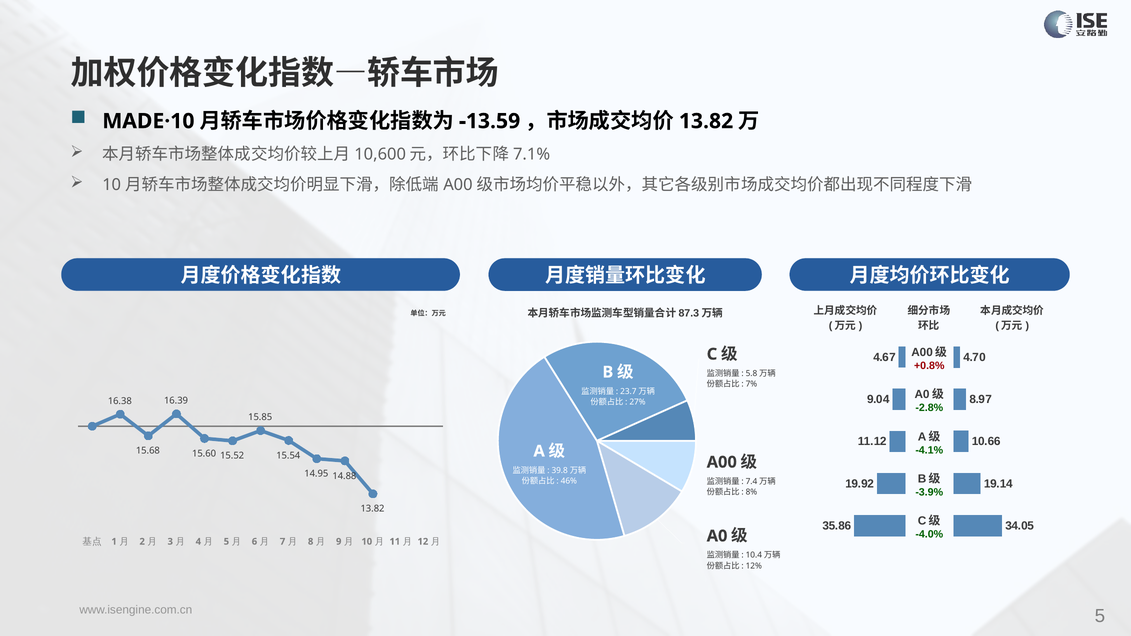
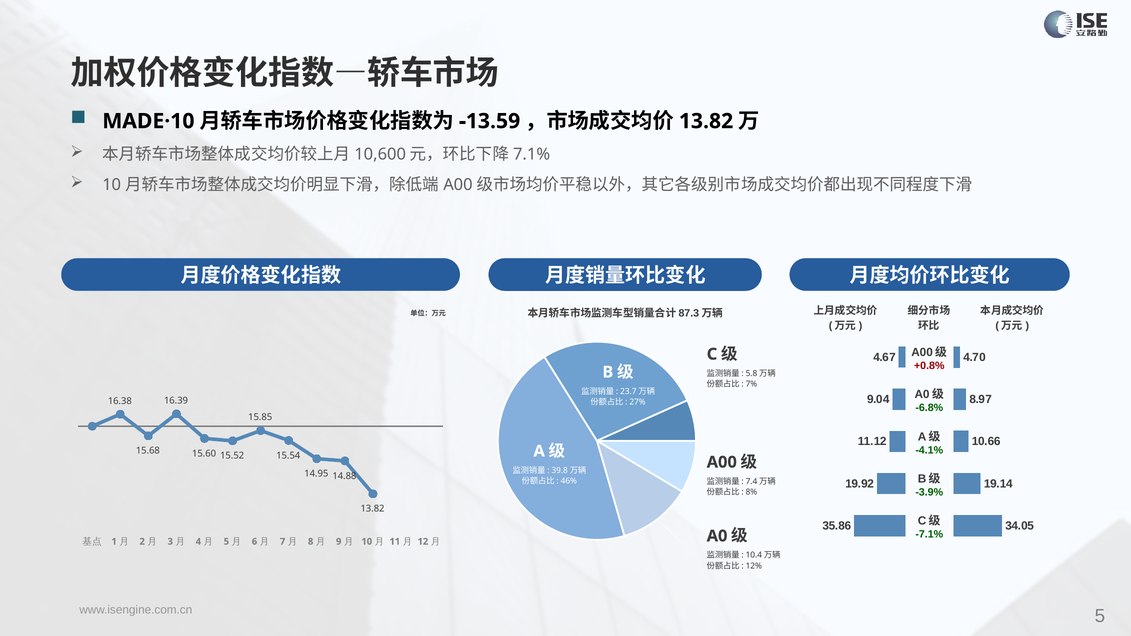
-2.8%: -2.8% -> -6.8%
-4.0%: -4.0% -> -7.1%
